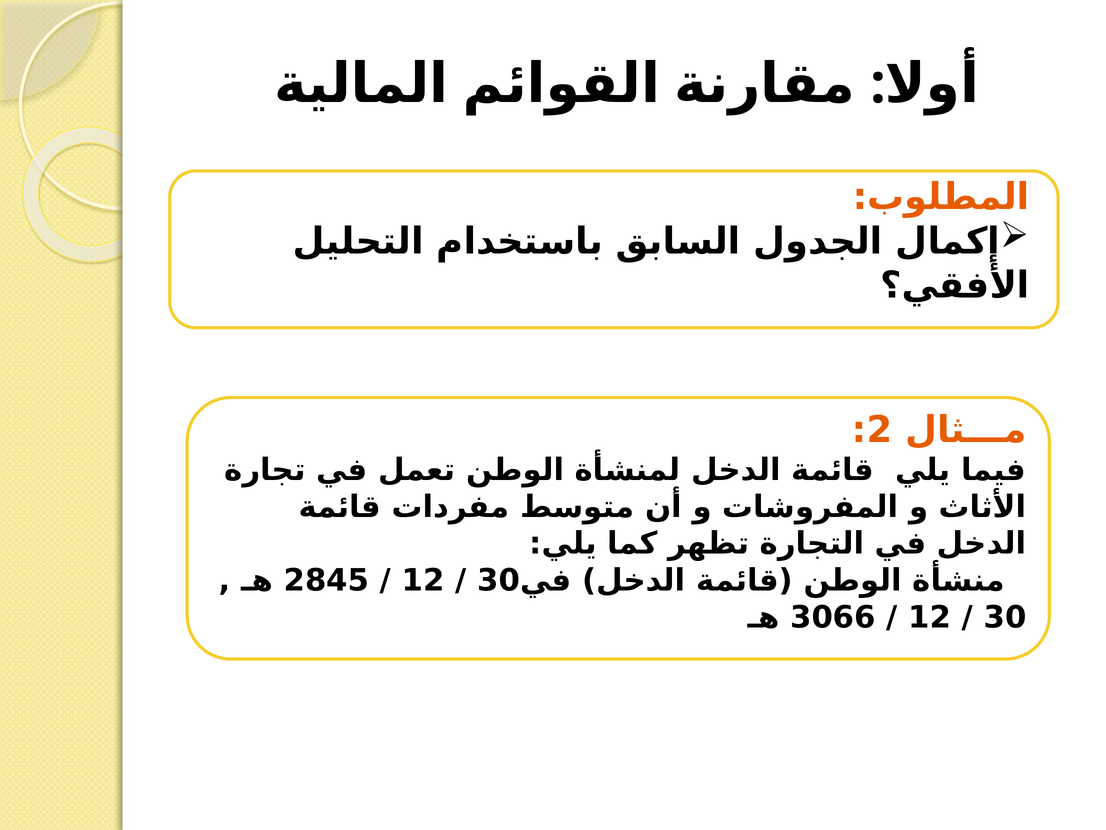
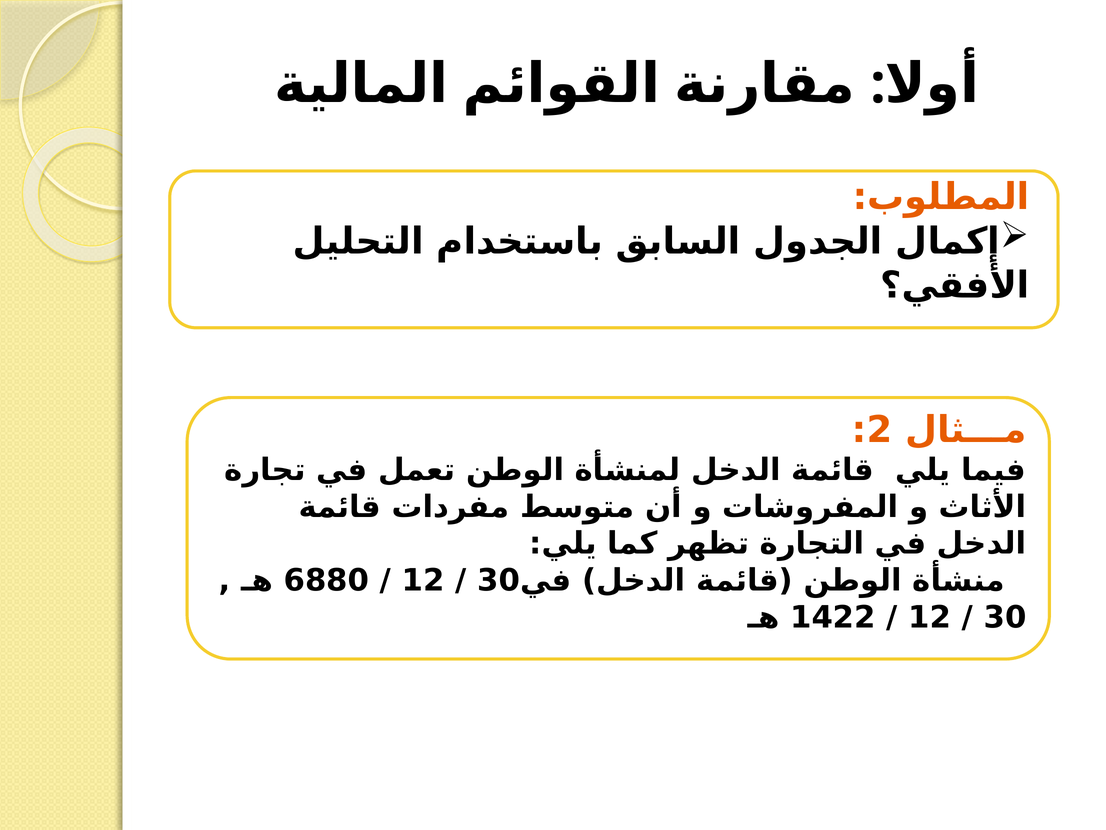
2845: 2845 -> 6880
3066: 3066 -> 1422
